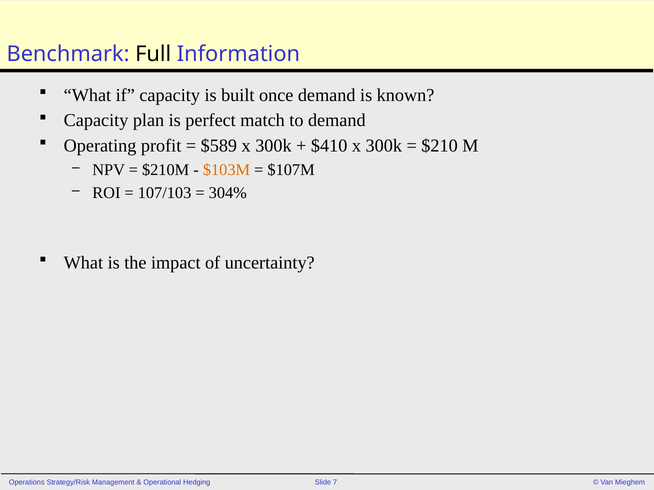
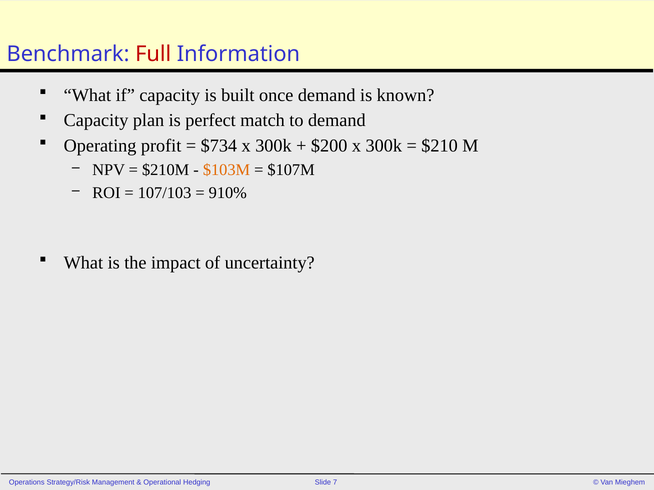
Full colour: black -> red
$589: $589 -> $734
$410: $410 -> $200
304%: 304% -> 910%
